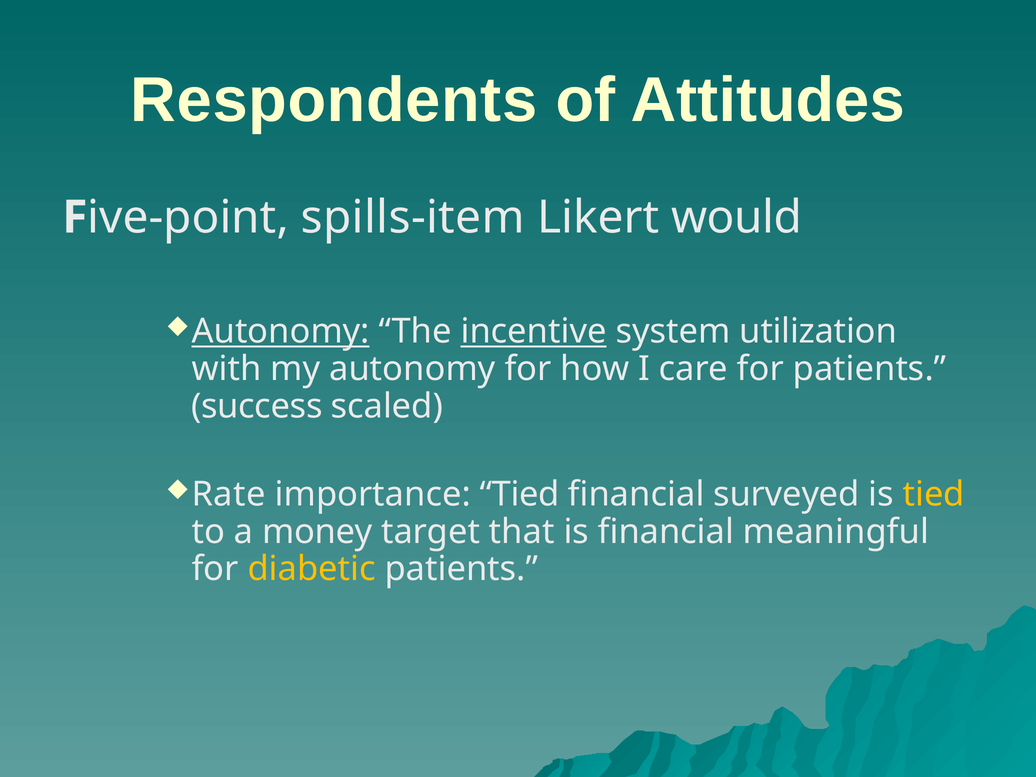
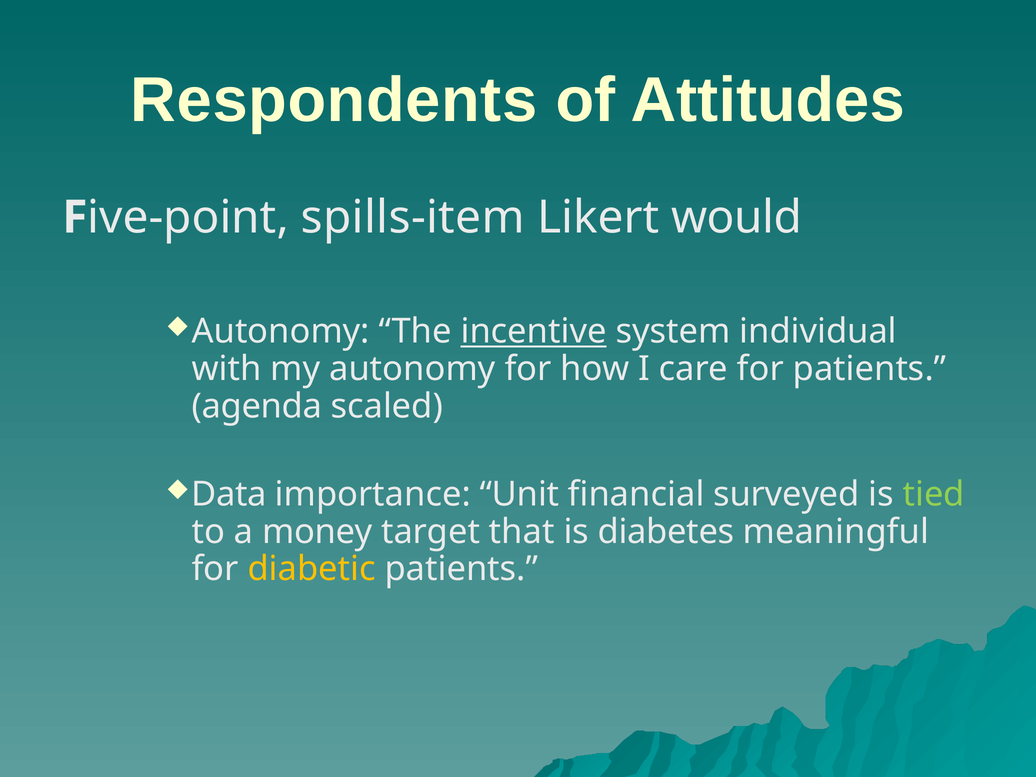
Autonomy at (281, 332) underline: present -> none
utilization: utilization -> individual
success: success -> agenda
Rate: Rate -> Data
importance Tied: Tied -> Unit
tied at (934, 494) colour: yellow -> light green
is financial: financial -> diabetes
